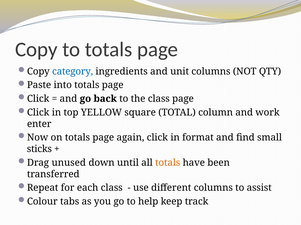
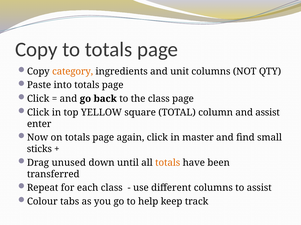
category colour: blue -> orange
and work: work -> assist
format: format -> master
